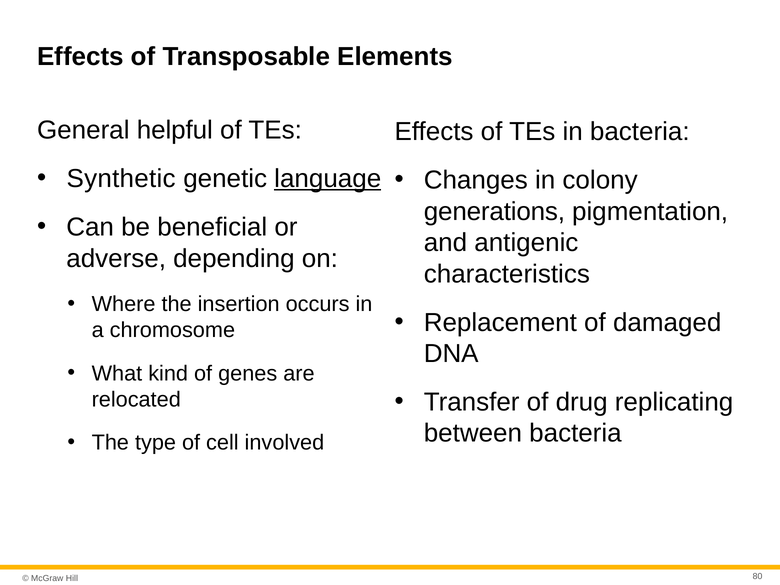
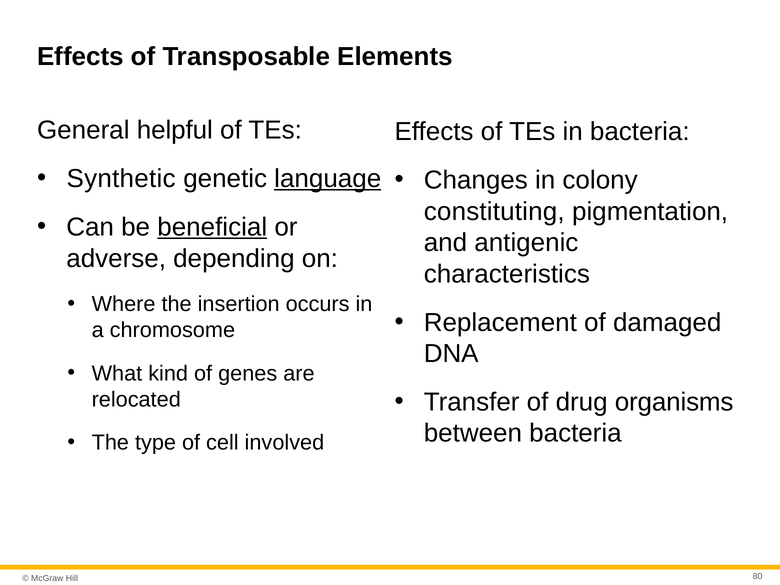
generations: generations -> constituting
beneficial underline: none -> present
replicating: replicating -> organisms
